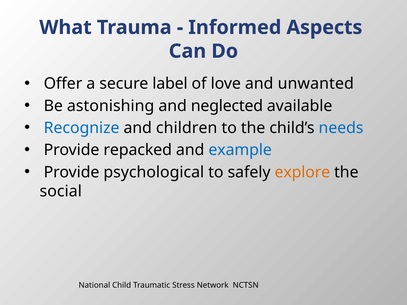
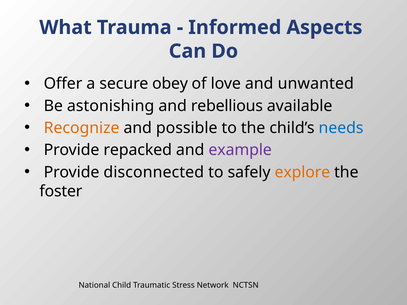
label: label -> obey
neglected: neglected -> rebellious
Recognize colour: blue -> orange
children: children -> possible
example colour: blue -> purple
psychological: psychological -> disconnected
social: social -> foster
